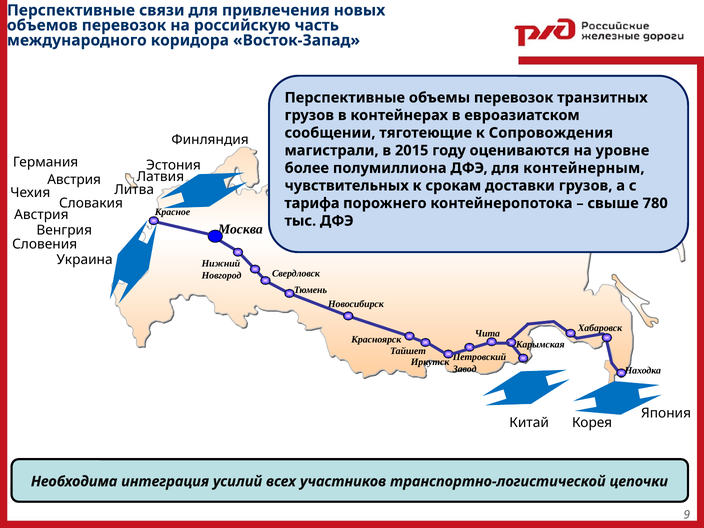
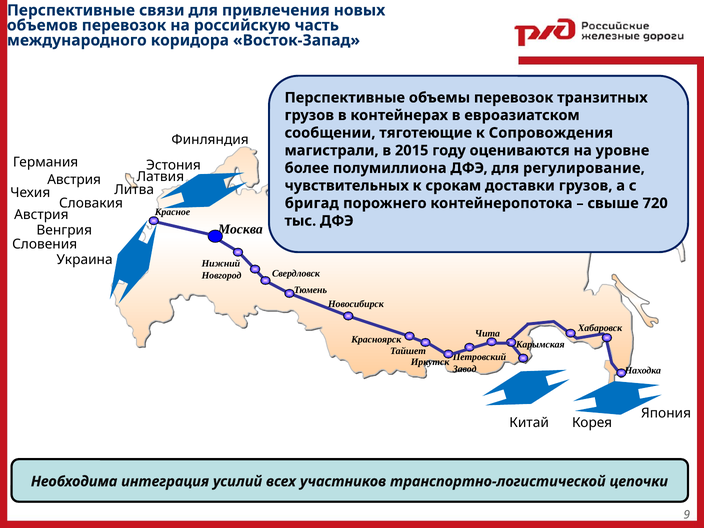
контейнерным: контейнерным -> регулирование
тарифа: тарифа -> бригад
780: 780 -> 720
